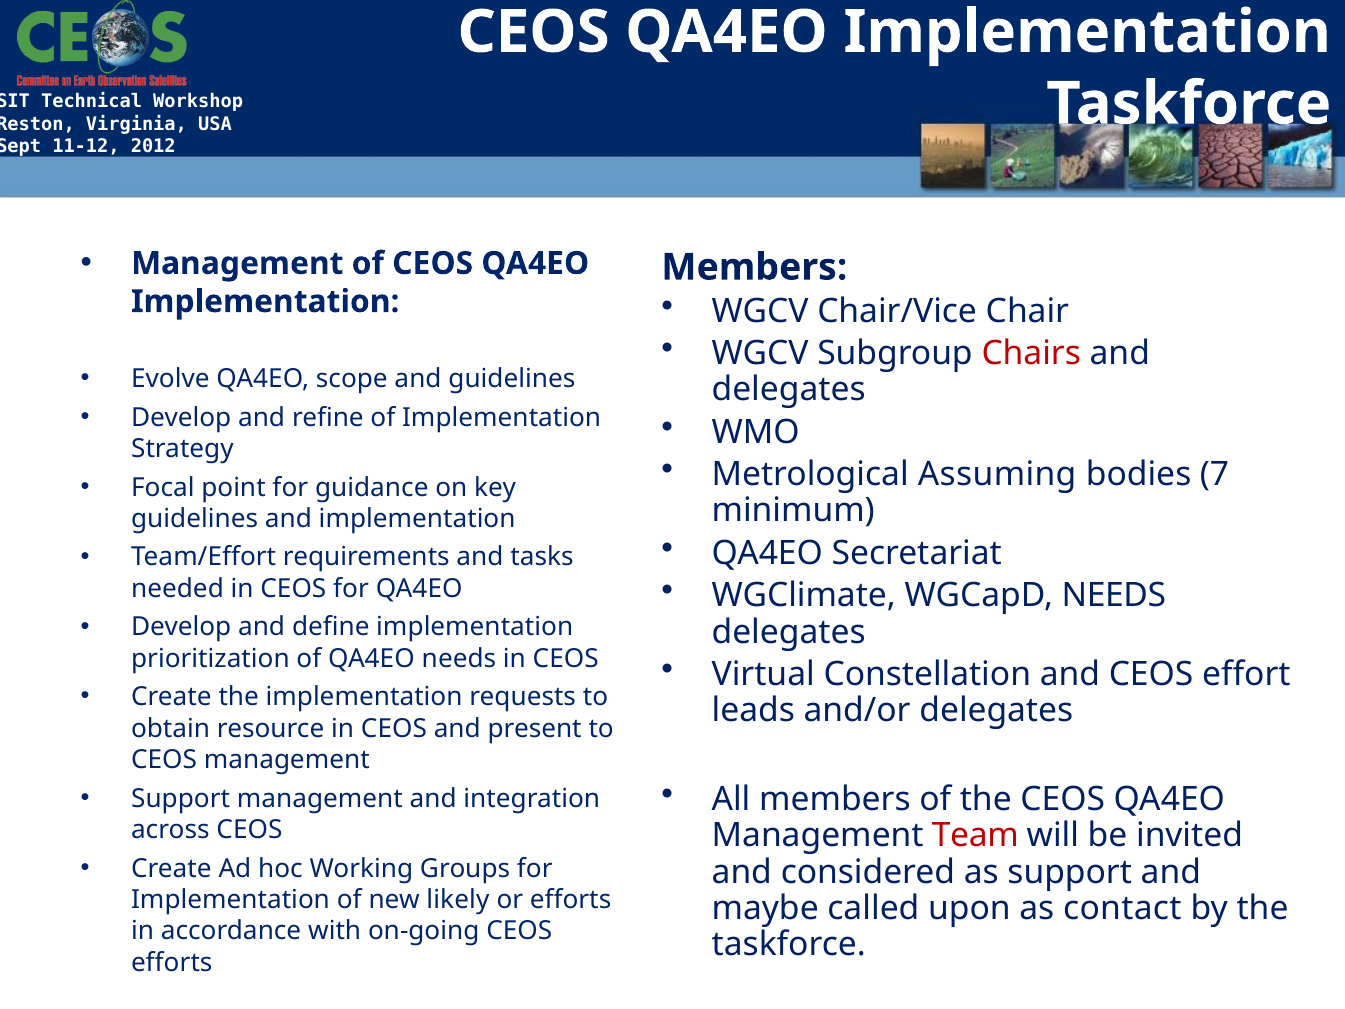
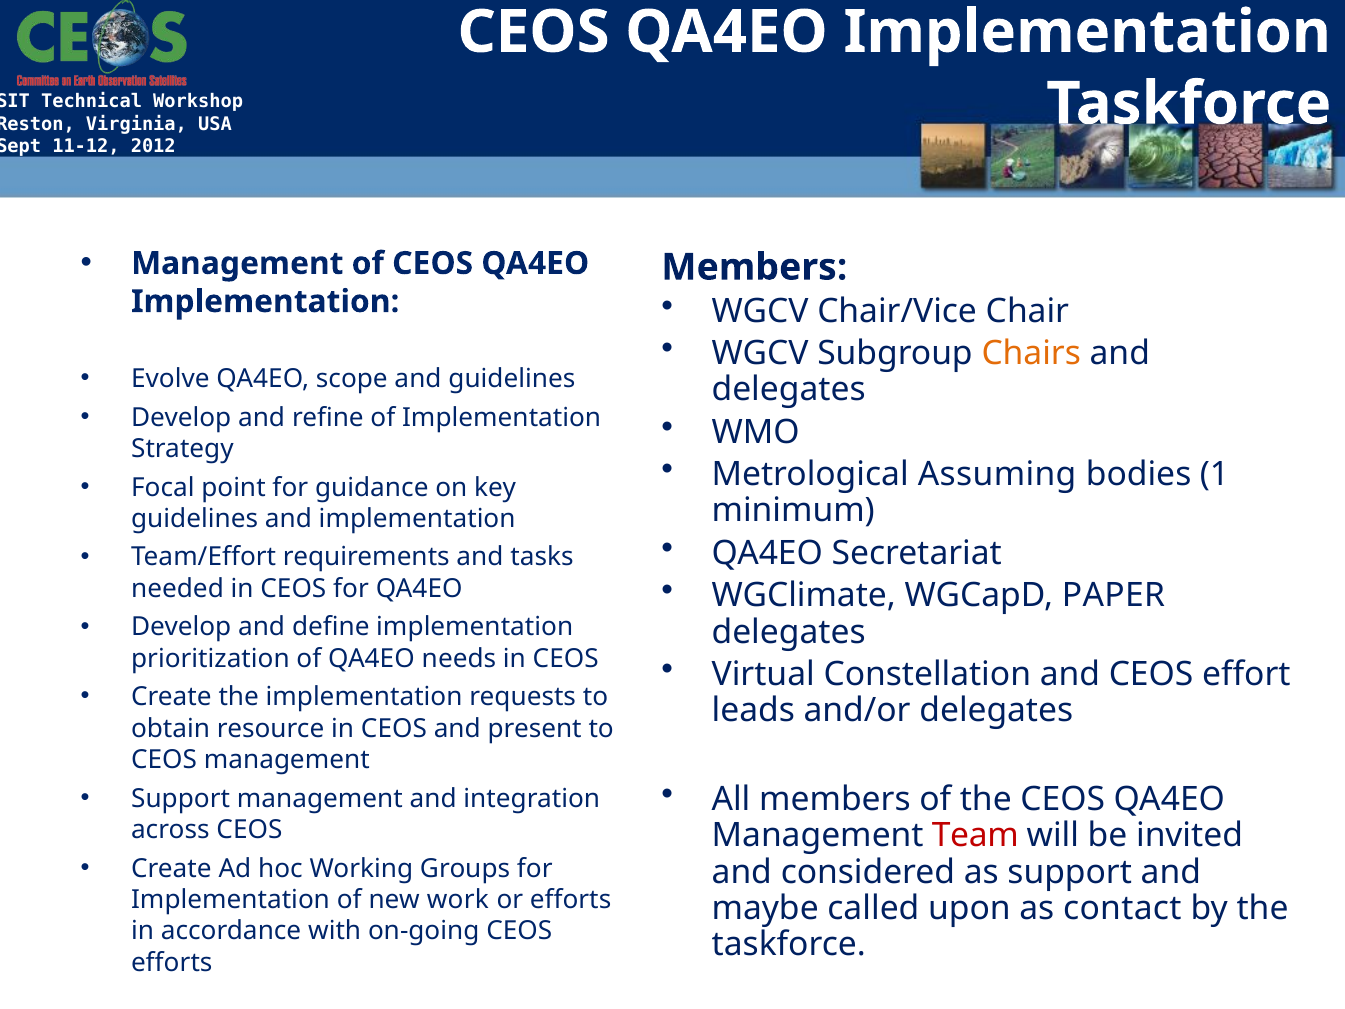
Chairs colour: red -> orange
7: 7 -> 1
WGCapD NEEDS: NEEDS -> PAPER
likely: likely -> work
